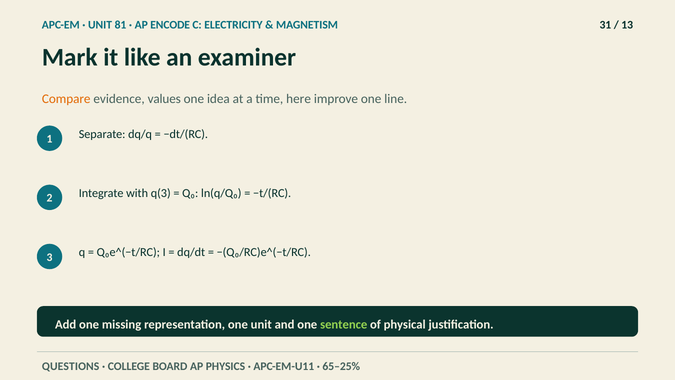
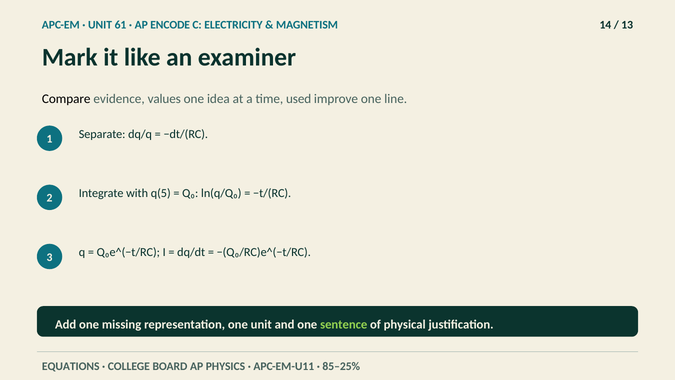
81: 81 -> 61
31: 31 -> 14
Compare colour: orange -> black
here: here -> used
q(3: q(3 -> q(5
QUESTIONS: QUESTIONS -> EQUATIONS
65–25%: 65–25% -> 85–25%
